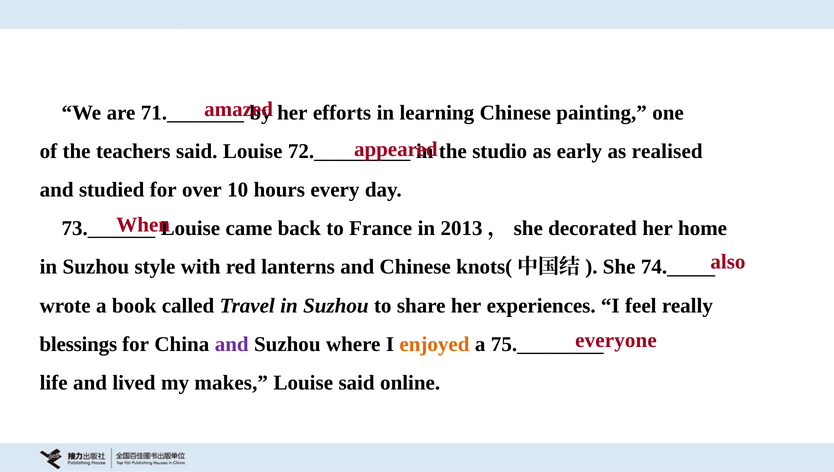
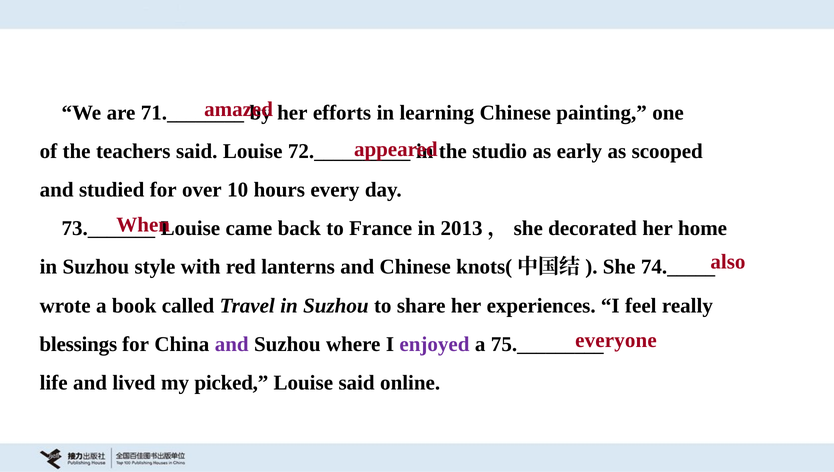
realised: realised -> scooped
enjoyed colour: orange -> purple
makes: makes -> picked
